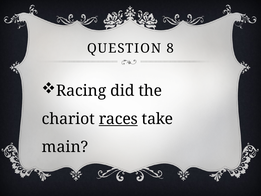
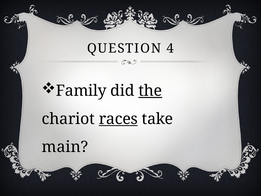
8: 8 -> 4
Racing: Racing -> Family
the underline: none -> present
